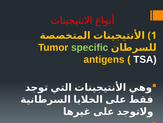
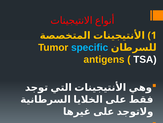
specific colour: light green -> light blue
